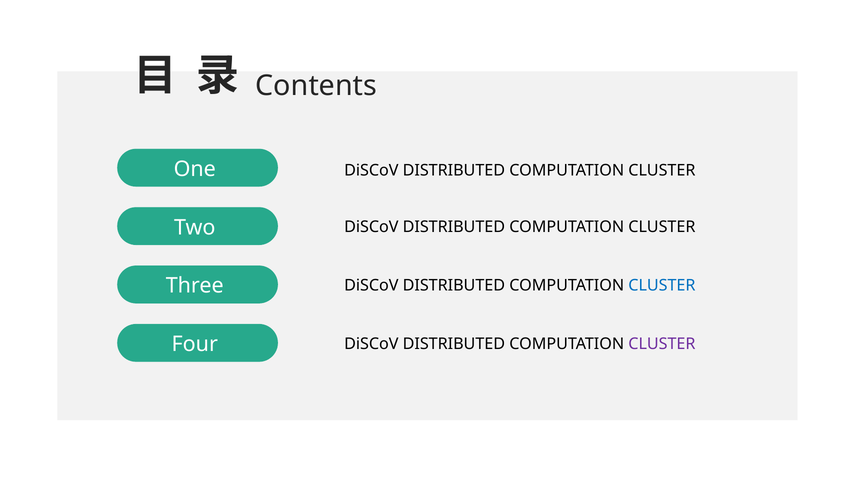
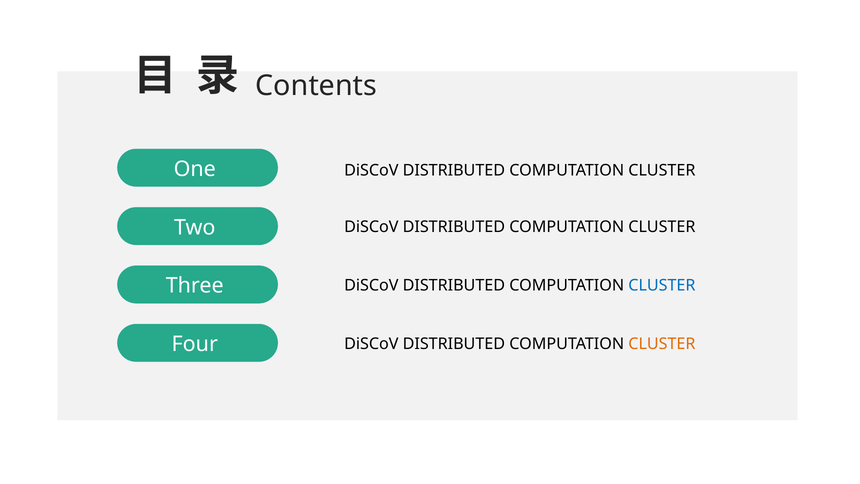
CLUSTER at (662, 344) colour: purple -> orange
